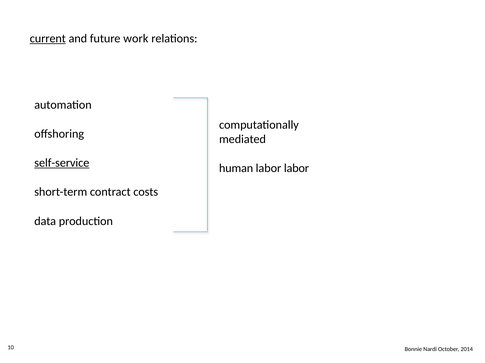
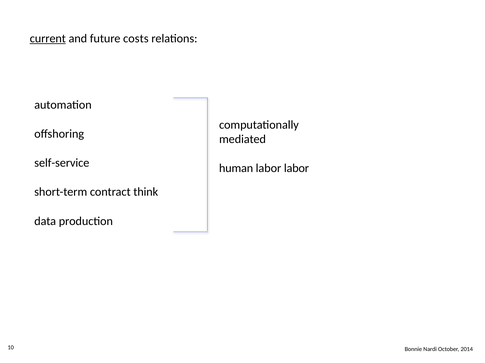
work: work -> costs
self-service underline: present -> none
costs: costs -> think
